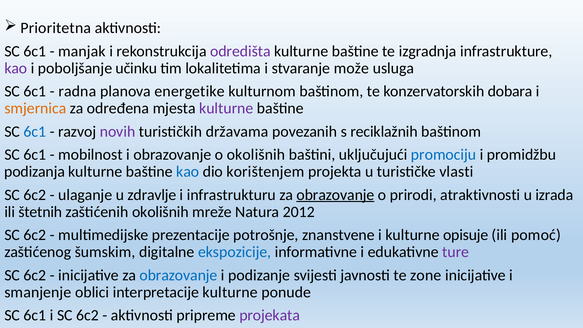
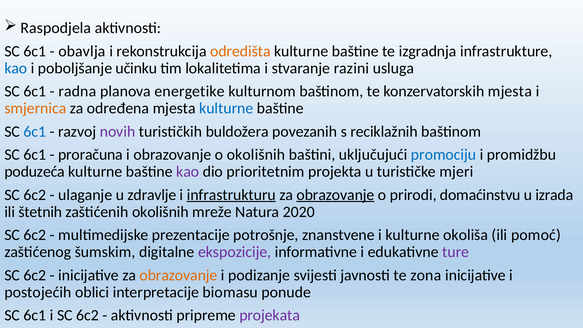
Prioritetna: Prioritetna -> Raspodjela
manjak: manjak -> obavlja
odredišta colour: purple -> orange
kao at (16, 68) colour: purple -> blue
može: može -> razini
konzervatorskih dobara: dobara -> mjesta
kulturne at (226, 108) colour: purple -> blue
državama: državama -> buldožera
mobilnost: mobilnost -> proračuna
podizanja: podizanja -> poduzeća
kao at (188, 172) colour: blue -> purple
korištenjem: korištenjem -> prioritetnim
vlasti: vlasti -> mjeri
infrastrukturu underline: none -> present
atraktivnosti: atraktivnosti -> domaćinstvu
2012: 2012 -> 2020
opisuje: opisuje -> okoliša
ekspozicije colour: blue -> purple
obrazovanje at (178, 275) colour: blue -> orange
zone: zone -> zona
smanjenje: smanjenje -> postojećih
interpretacije kulturne: kulturne -> biomasu
